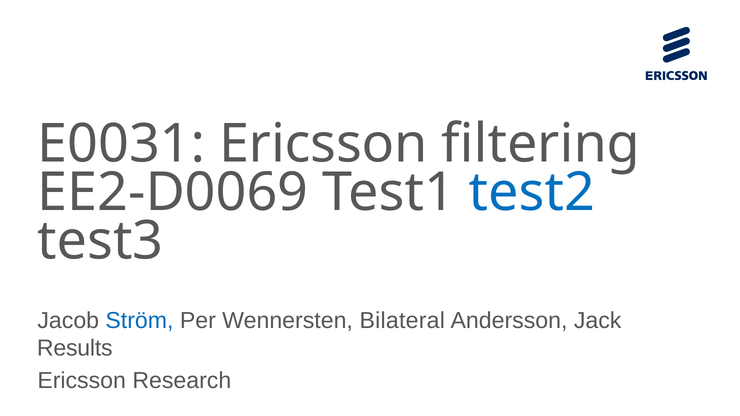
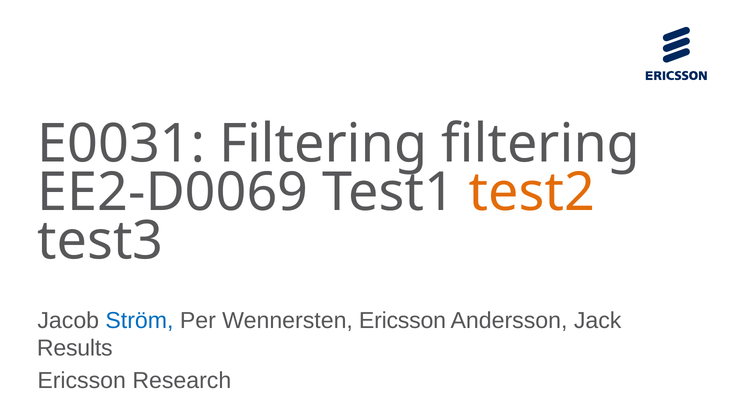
E0031 Ericsson: Ericsson -> Filtering
test2 colour: blue -> orange
Wennersten Bilateral: Bilateral -> Ericsson
